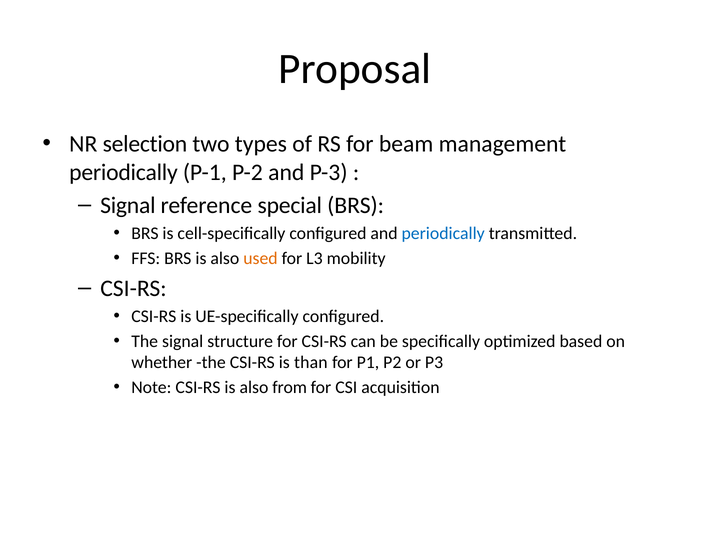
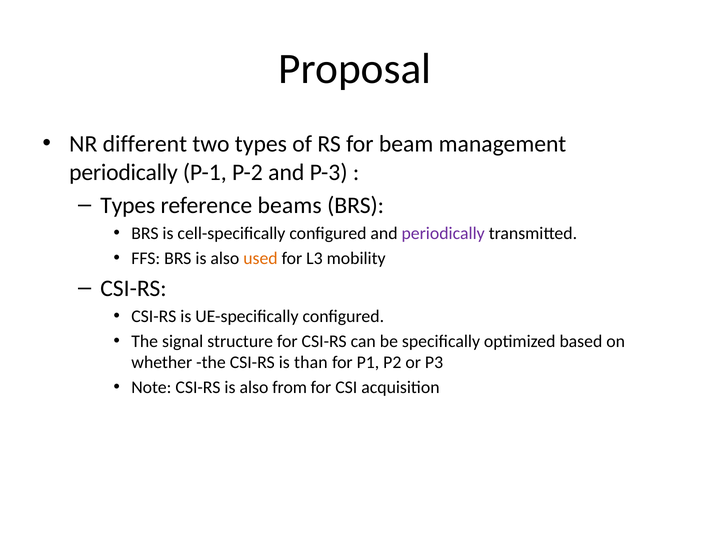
selection: selection -> different
Signal at (128, 205): Signal -> Types
special: special -> beams
periodically at (443, 233) colour: blue -> purple
